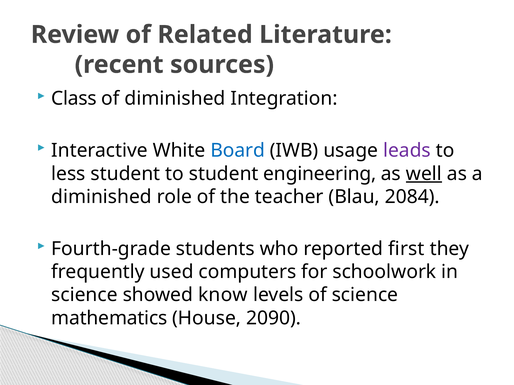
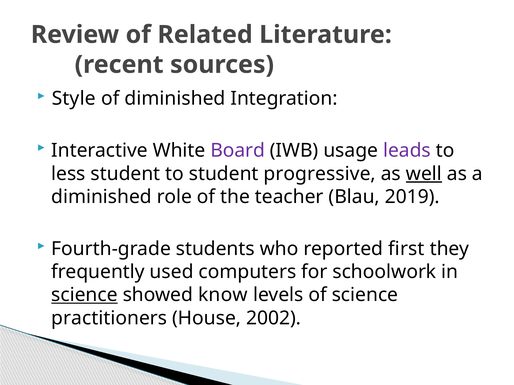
Class: Class -> Style
Board colour: blue -> purple
engineering: engineering -> progressive
2084: 2084 -> 2019
science at (84, 295) underline: none -> present
mathematics: mathematics -> practitioners
2090: 2090 -> 2002
